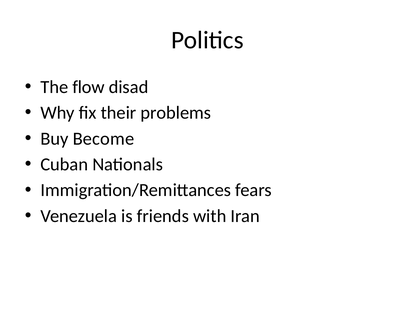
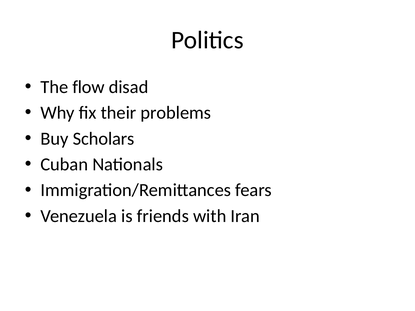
Become: Become -> Scholars
